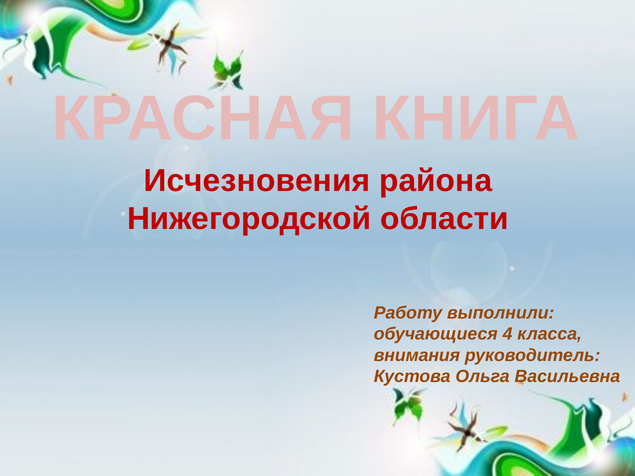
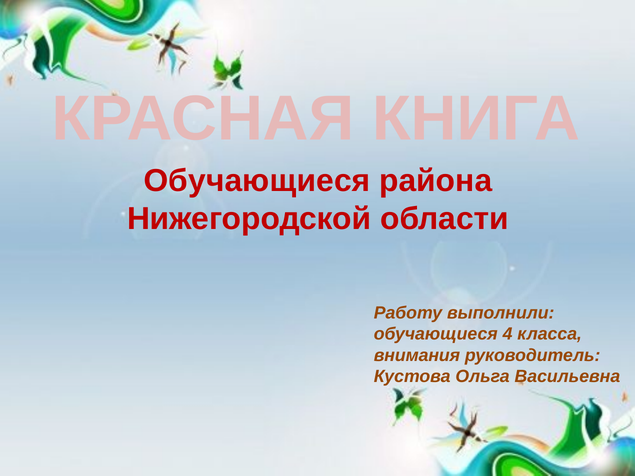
Исчезновения at (257, 181): Исчезновения -> Обучающиеся
